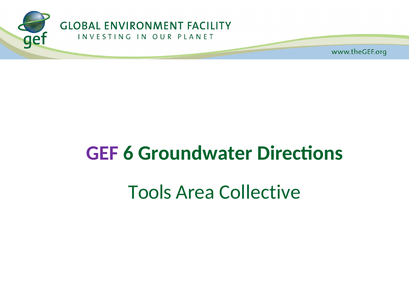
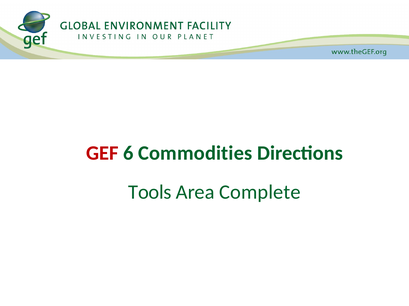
GEF colour: purple -> red
Groundwater: Groundwater -> Commodities
Collective: Collective -> Complete
